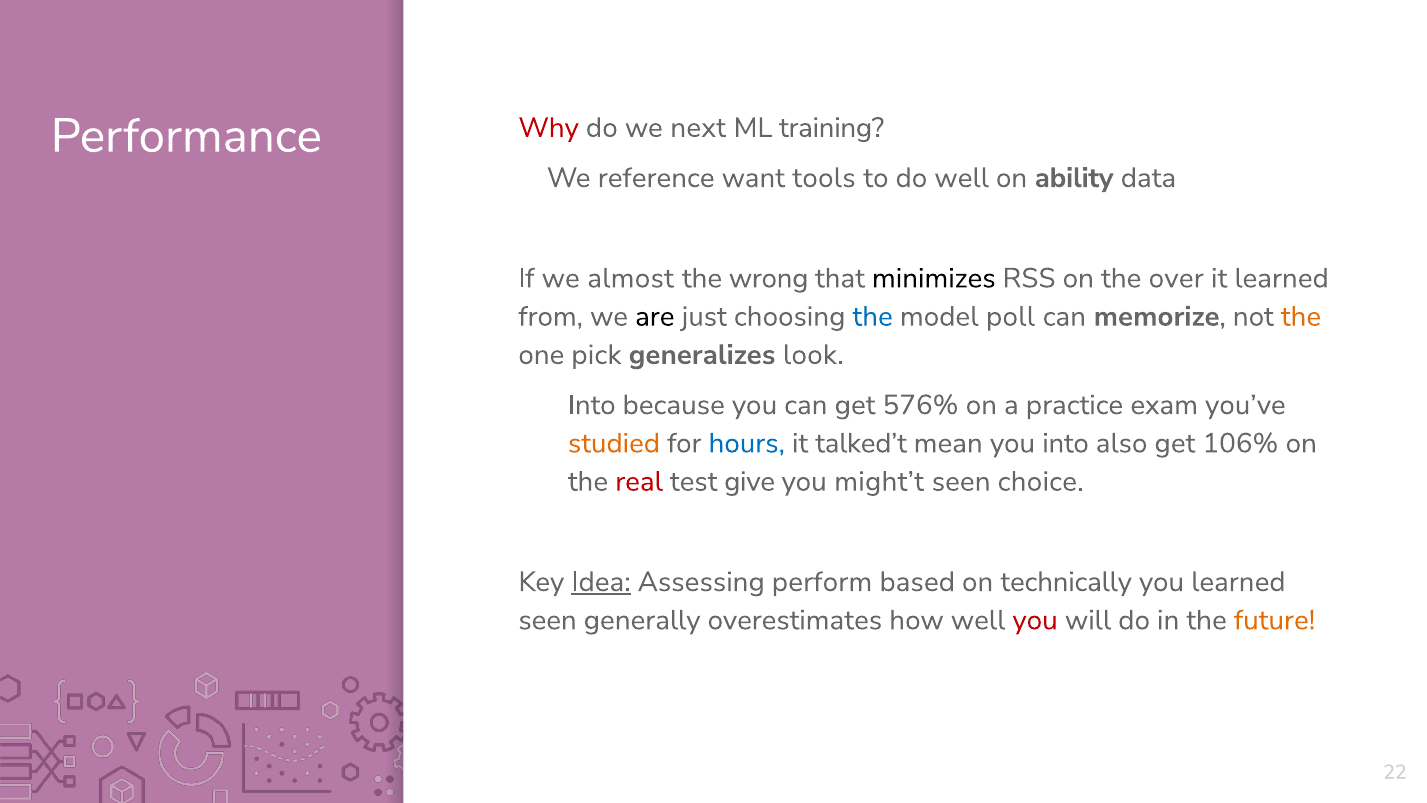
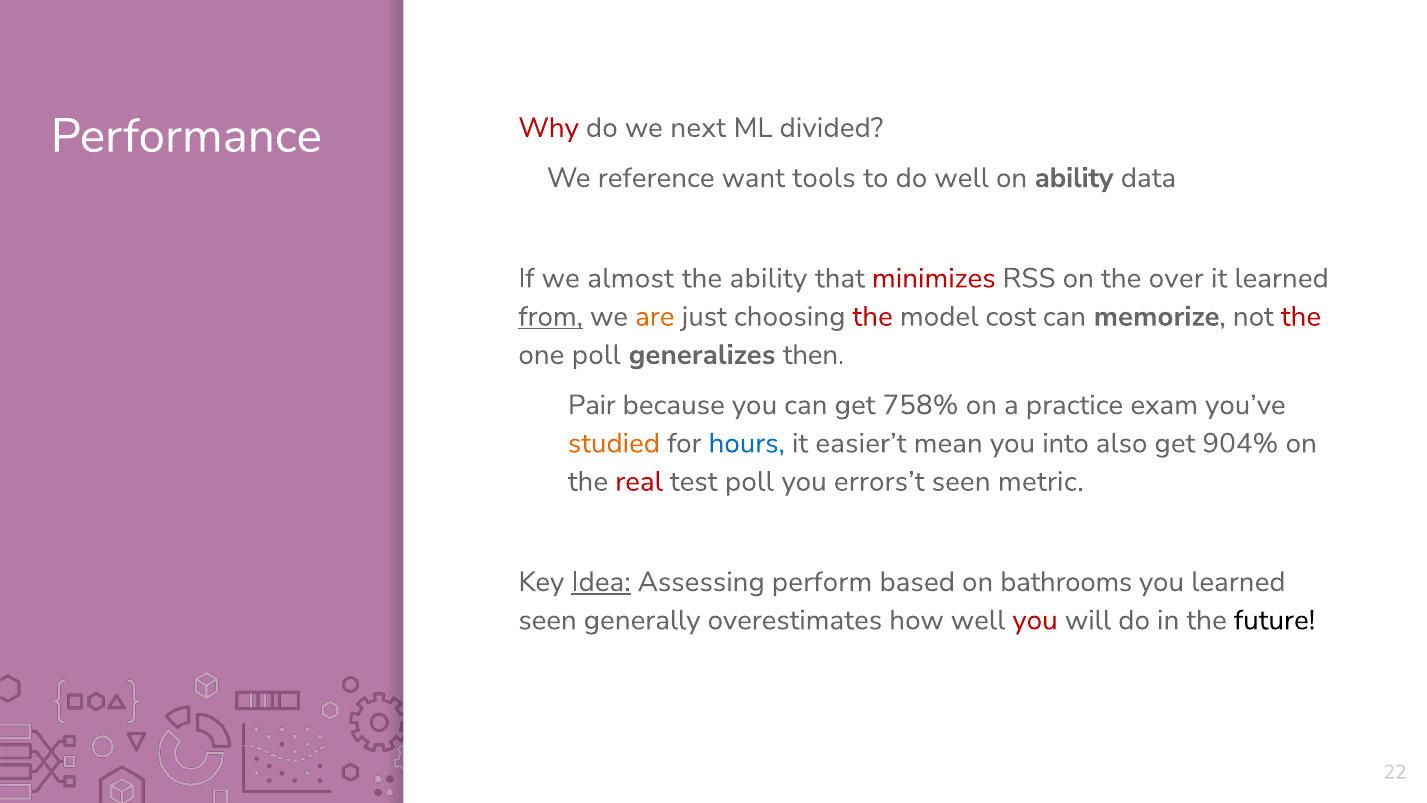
training: training -> divided
the wrong: wrong -> ability
minimizes colour: black -> red
from underline: none -> present
are colour: black -> orange
the at (873, 316) colour: blue -> red
poll: poll -> cost
the at (1301, 316) colour: orange -> red
one pick: pick -> poll
look: look -> then
Into at (592, 405): Into -> Pair
576%: 576% -> 758%
talked’t: talked’t -> easier’t
106%: 106% -> 904%
test give: give -> poll
might’t: might’t -> errors’t
choice: choice -> metric
technically: technically -> bathrooms
future colour: orange -> black
